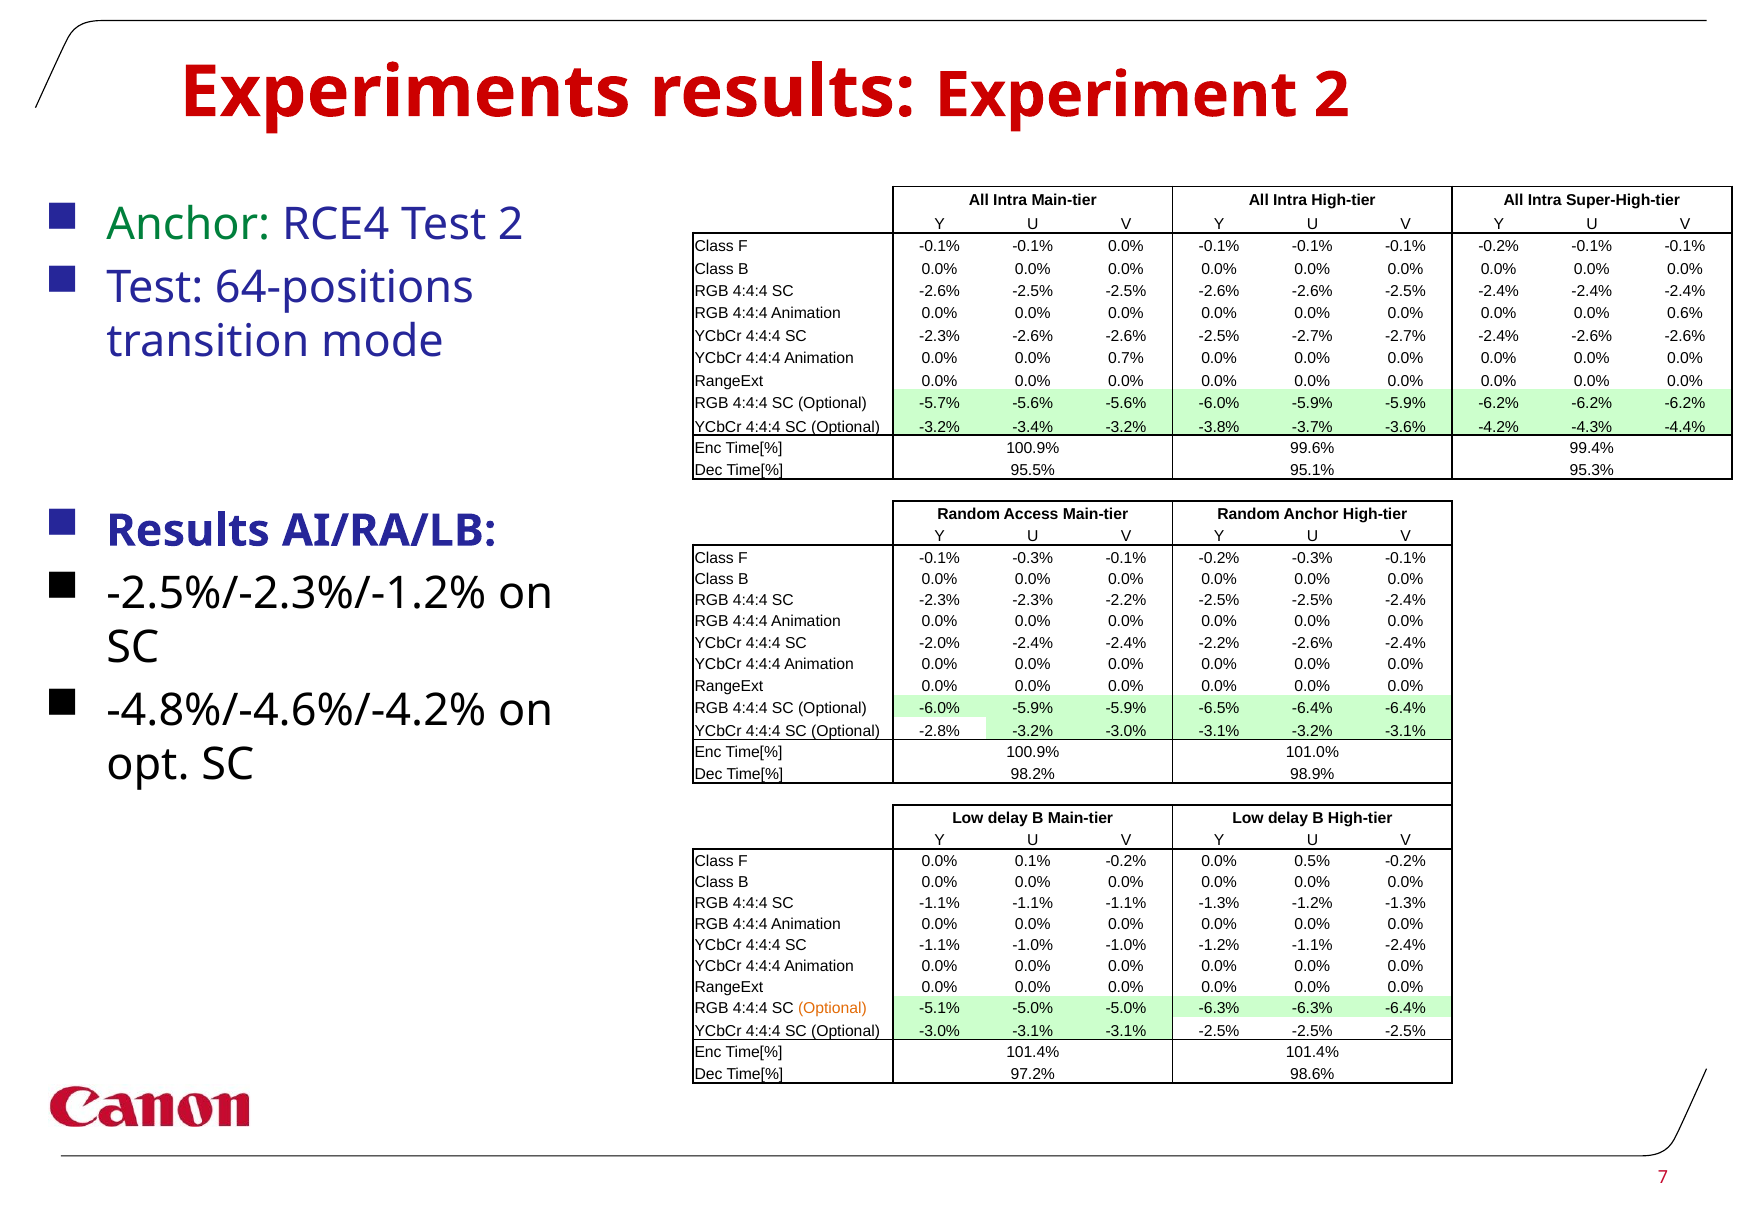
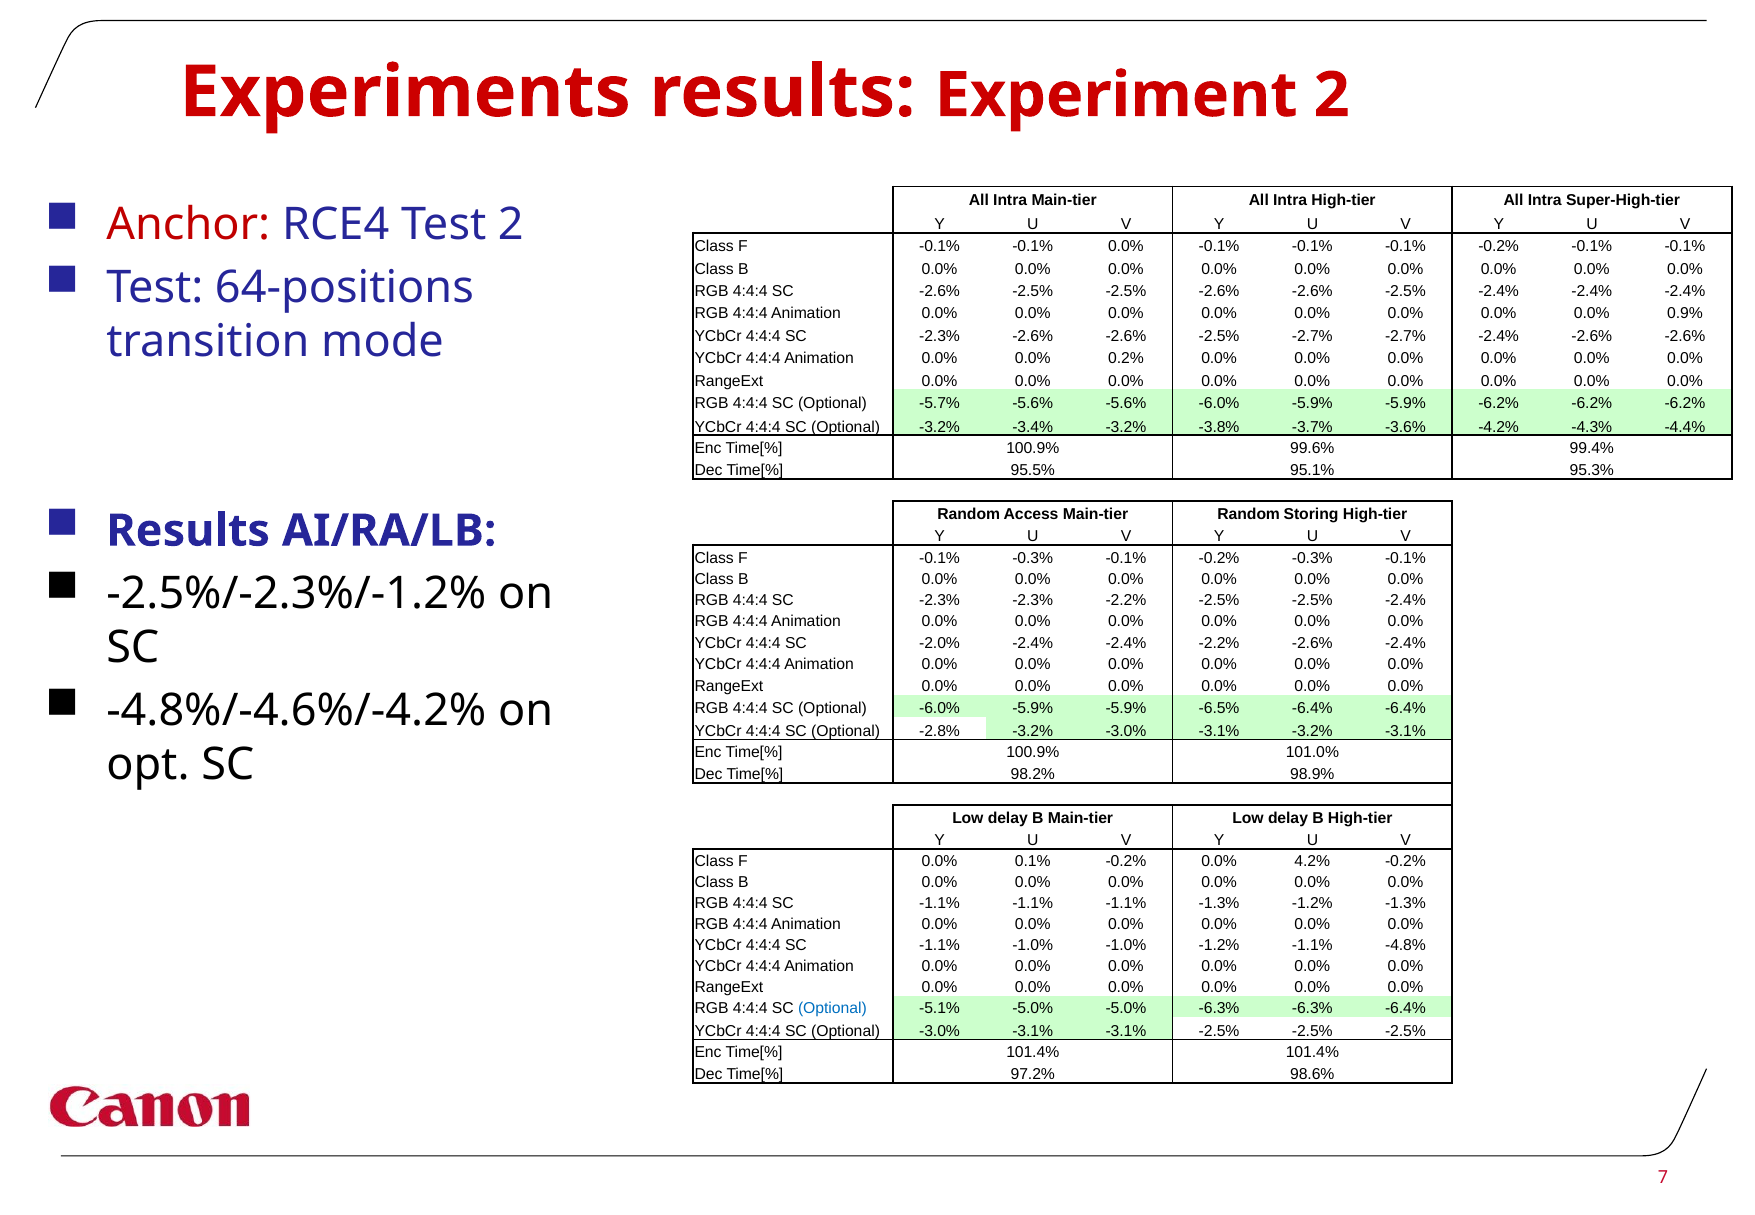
Anchor at (188, 225) colour: green -> red
0.6%: 0.6% -> 0.9%
0.7%: 0.7% -> 0.2%
Random Anchor: Anchor -> Storing
0.5%: 0.5% -> 4.2%
-1.1% -2.4%: -2.4% -> -4.8%
Optional at (832, 1009) colour: orange -> blue
